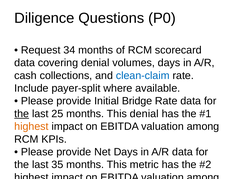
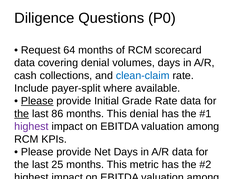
34: 34 -> 64
Please at (37, 101) underline: none -> present
Bridge: Bridge -> Grade
25: 25 -> 86
highest at (31, 127) colour: orange -> purple
35: 35 -> 25
